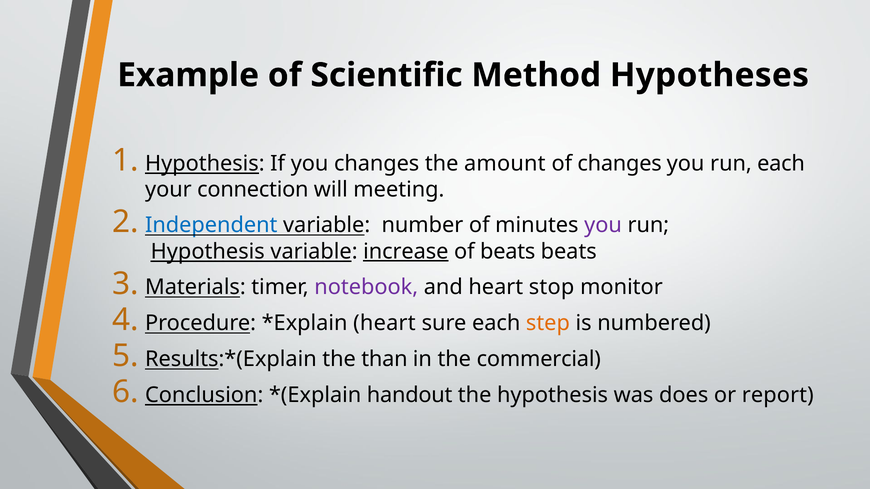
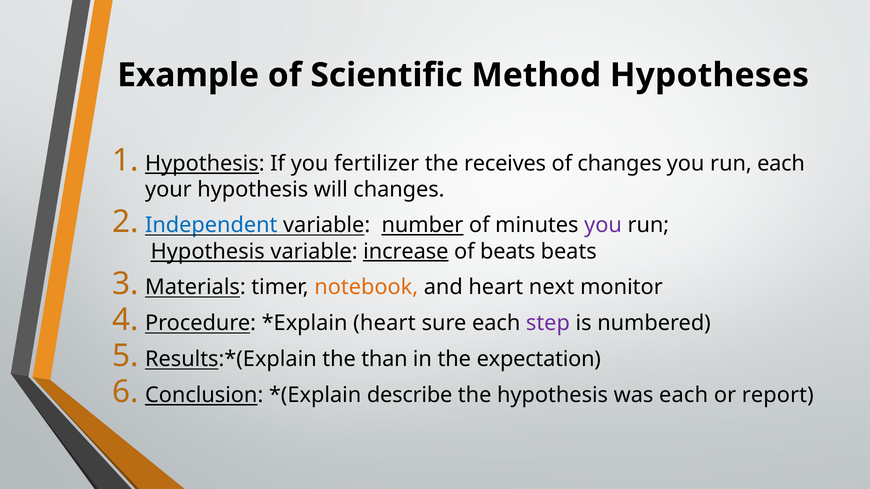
you changes: changes -> fertilizer
amount: amount -> receives
your connection: connection -> hypothesis
will meeting: meeting -> changes
number underline: none -> present
notebook colour: purple -> orange
stop: stop -> next
step colour: orange -> purple
commercial: commercial -> expectation
handout: handout -> describe
was does: does -> each
